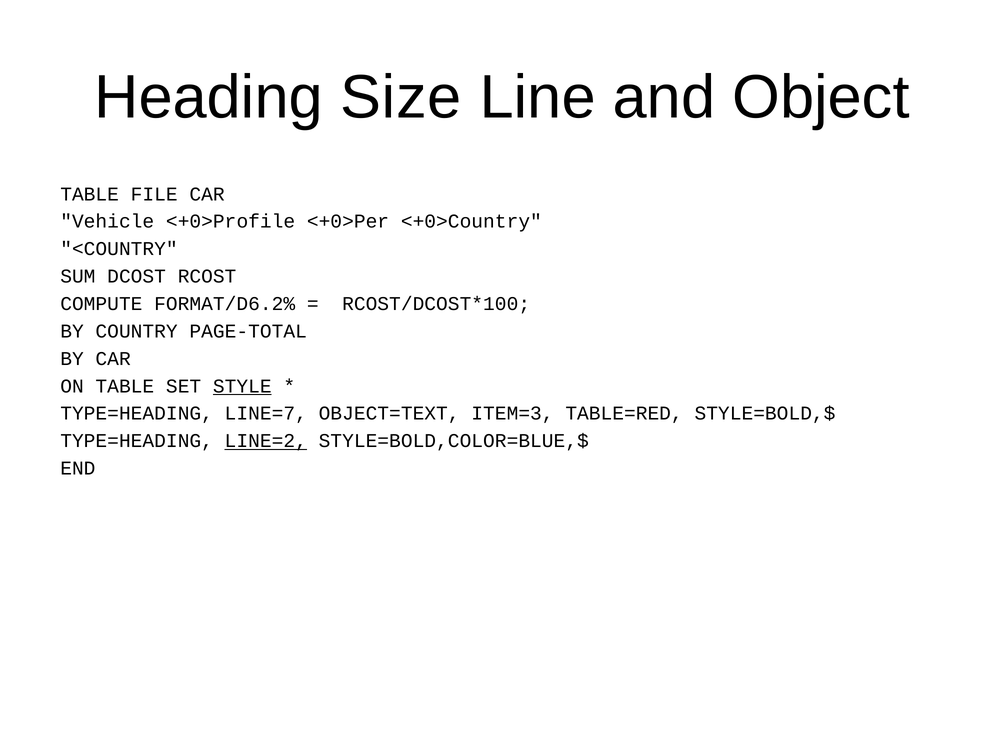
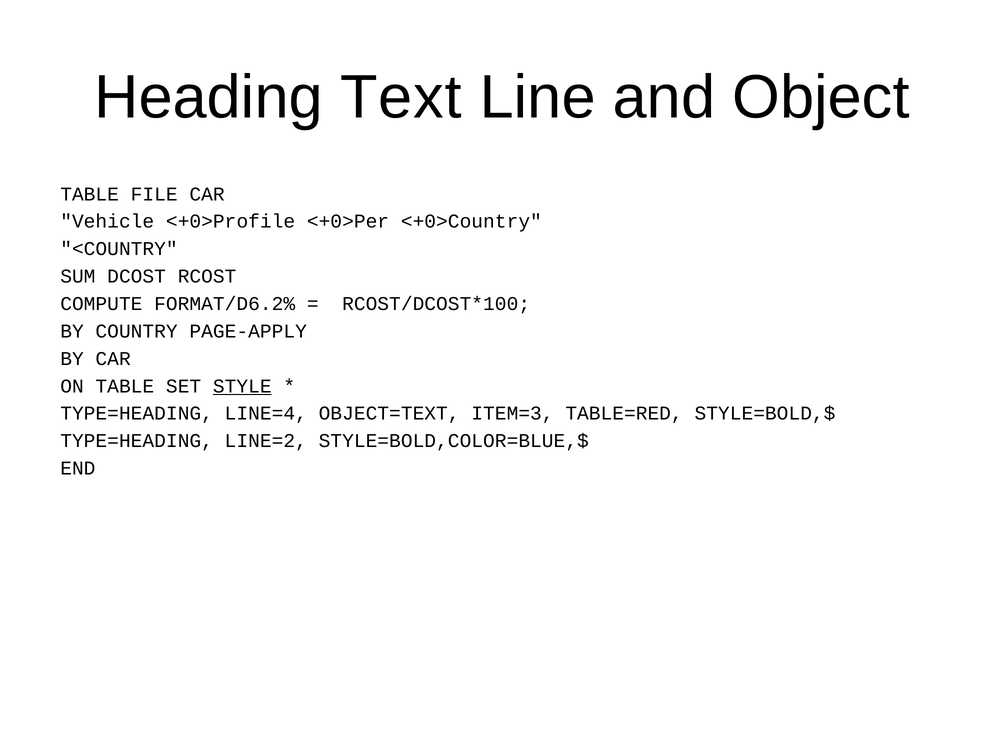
Size: Size -> Text
PAGE-TOTAL: PAGE-TOTAL -> PAGE-APPLY
LINE=7: LINE=7 -> LINE=4
LINE=2 underline: present -> none
